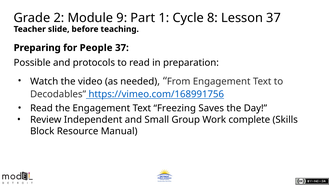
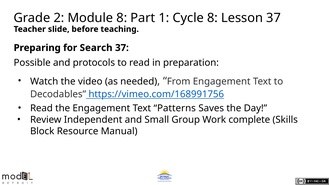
Module 9: 9 -> 8
People: People -> Search
Freezing: Freezing -> Patterns
